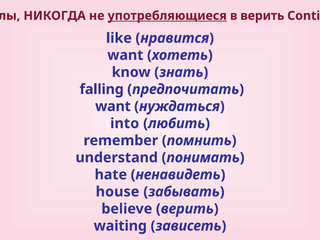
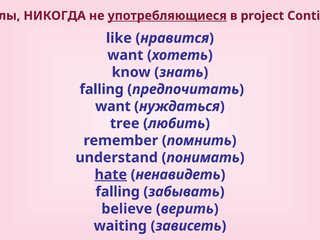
в верить: верить -> project
into: into -> tree
hate underline: none -> present
house at (118, 192): house -> falling
